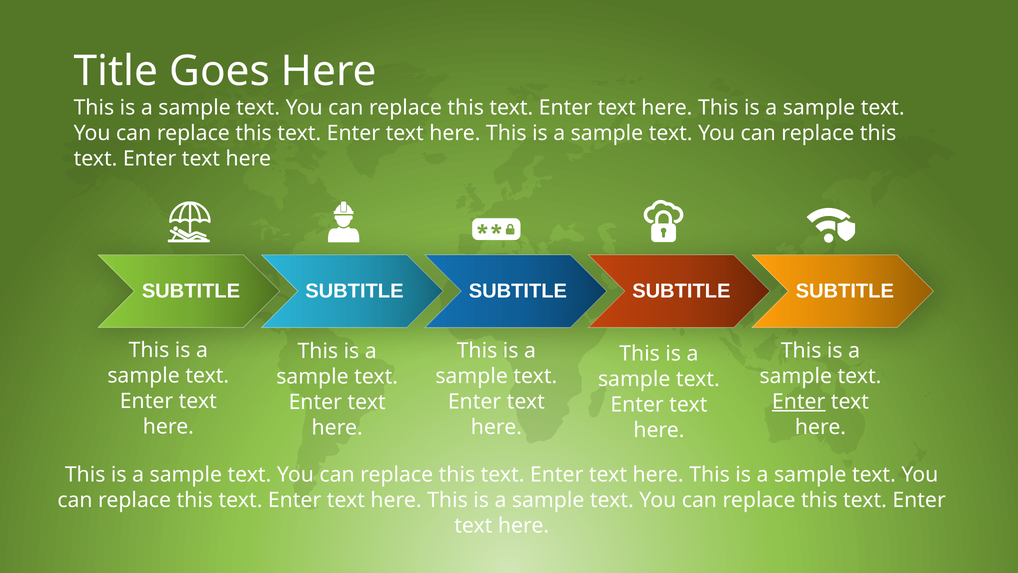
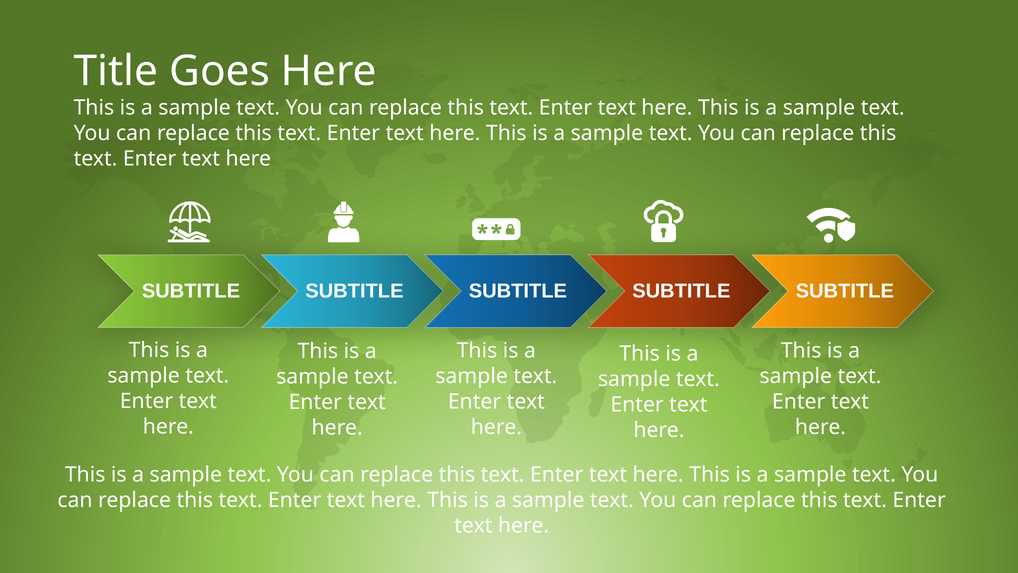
Enter at (799, 401) underline: present -> none
